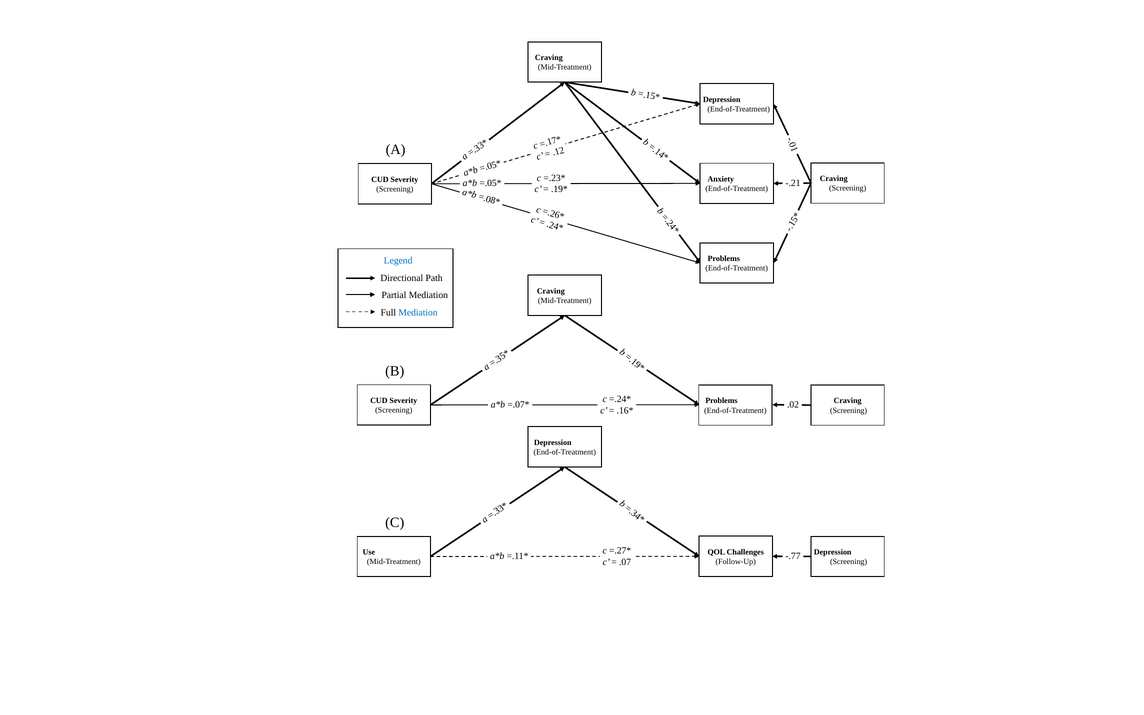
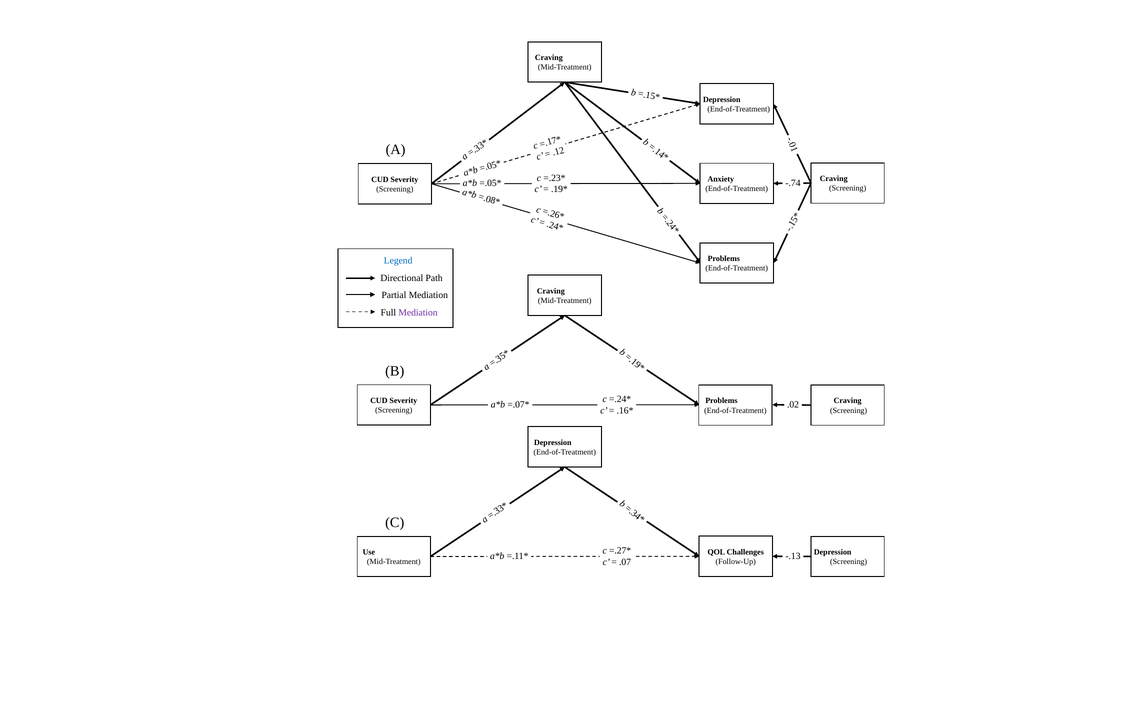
-.21: -.21 -> -.74
Mediation at (418, 313) colour: blue -> purple
-.77: -.77 -> -.13
